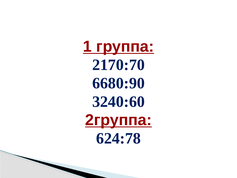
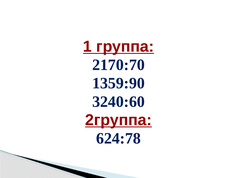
6680:90: 6680:90 -> 1359:90
